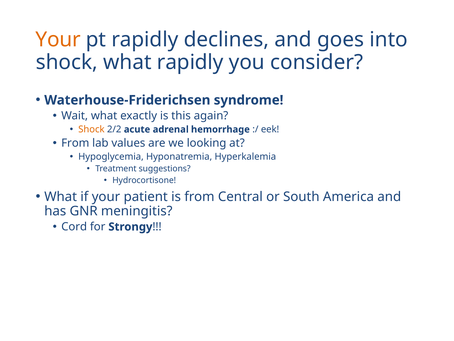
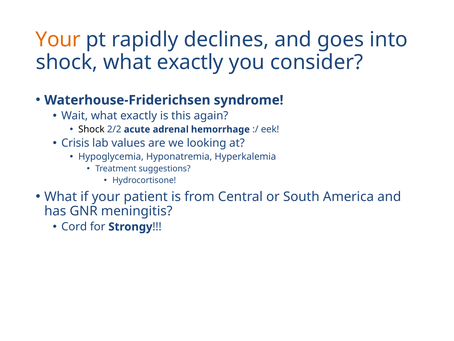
shock what rapidly: rapidly -> exactly
Shock at (91, 129) colour: orange -> black
From at (75, 143): From -> Crisis
